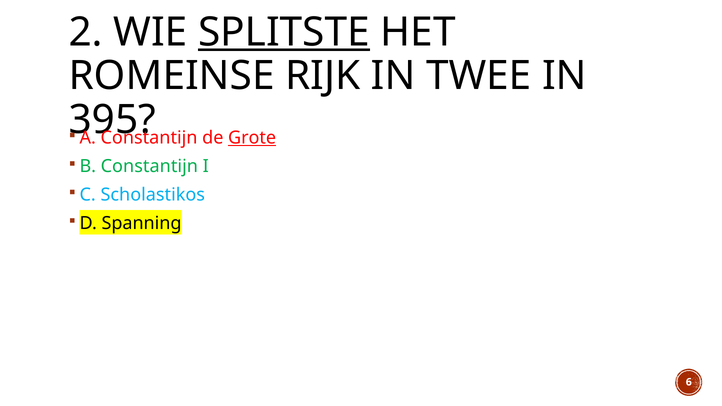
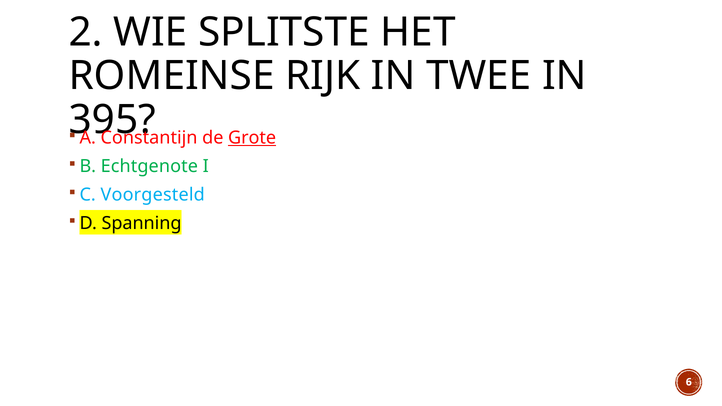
SPLITSTE underline: present -> none
B Constantijn: Constantijn -> Echtgenote
Scholastikos: Scholastikos -> Voorgesteld
